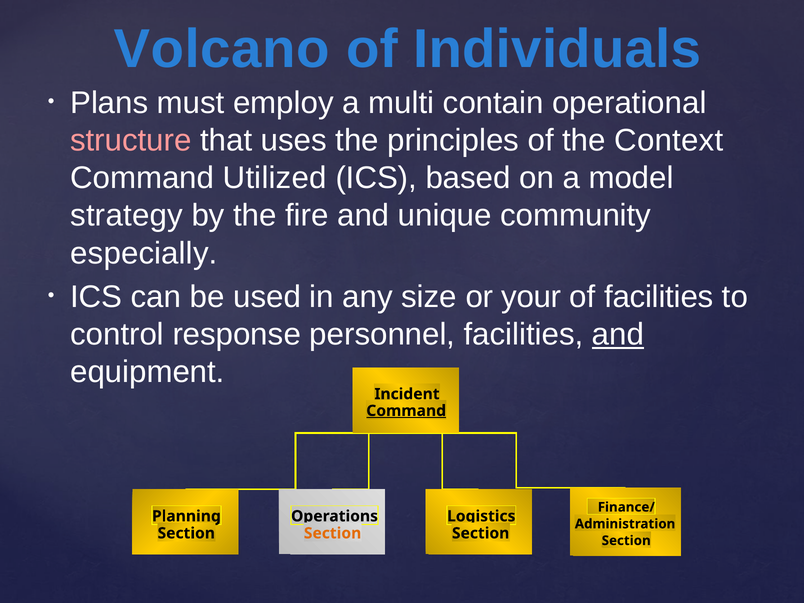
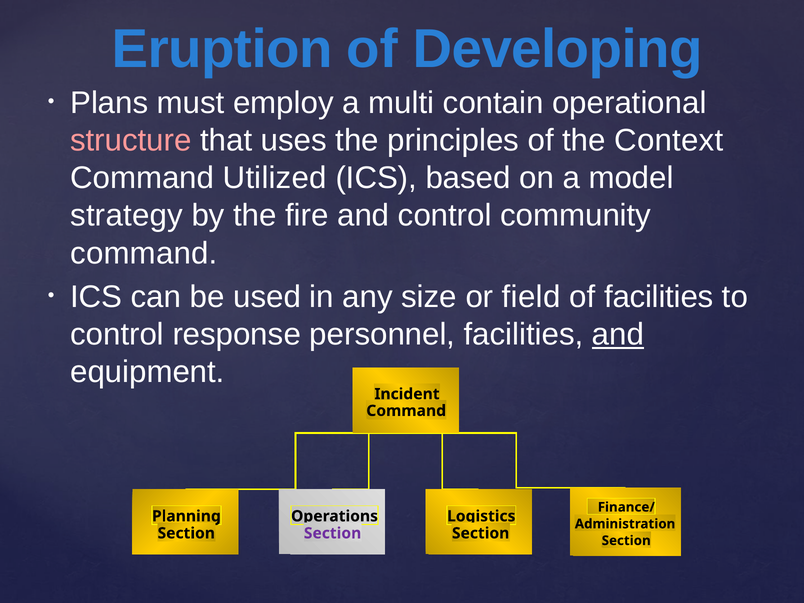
Volcano: Volcano -> Eruption
Individuals: Individuals -> Developing
and unique: unique -> control
especially at (144, 253): especially -> command
your: your -> field
Command at (406, 411) underline: present -> none
Section at (333, 533) colour: orange -> purple
